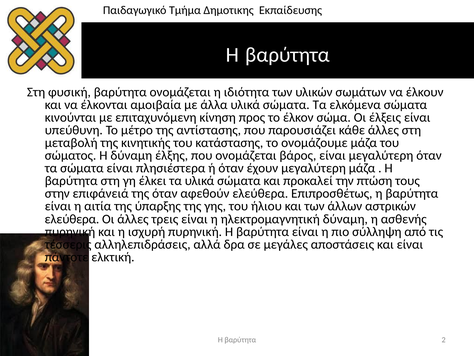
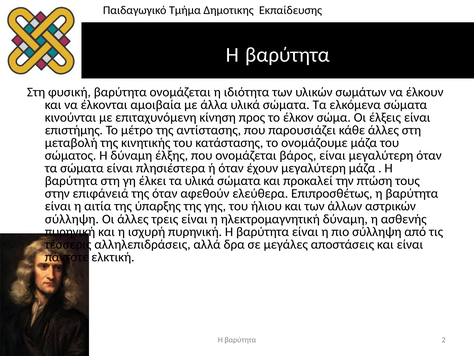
υπεύθυνη: υπεύθυνη -> επιστήμης
ελεύθερα at (72, 219): ελεύθερα -> σύλληψη
